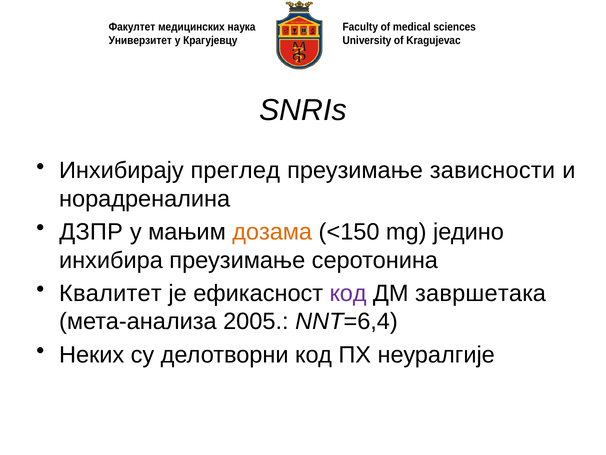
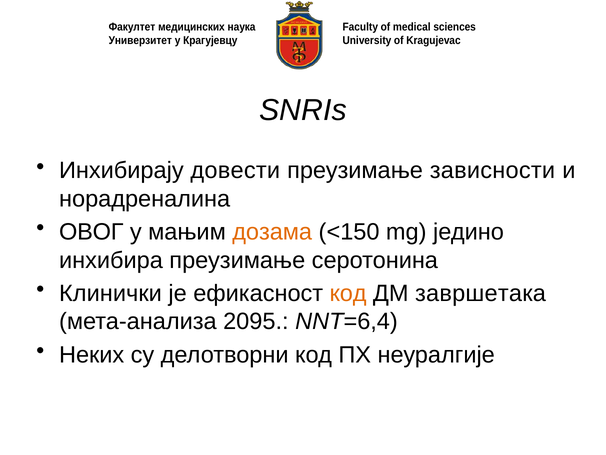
преглед: преглед -> довести
ДЗПР: ДЗПР -> ОВОГ
Квалитет: Квалитет -> Клинички
код at (348, 293) colour: purple -> orange
2005: 2005 -> 2095
